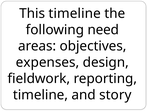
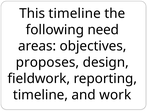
expenses: expenses -> proposes
story: story -> work
